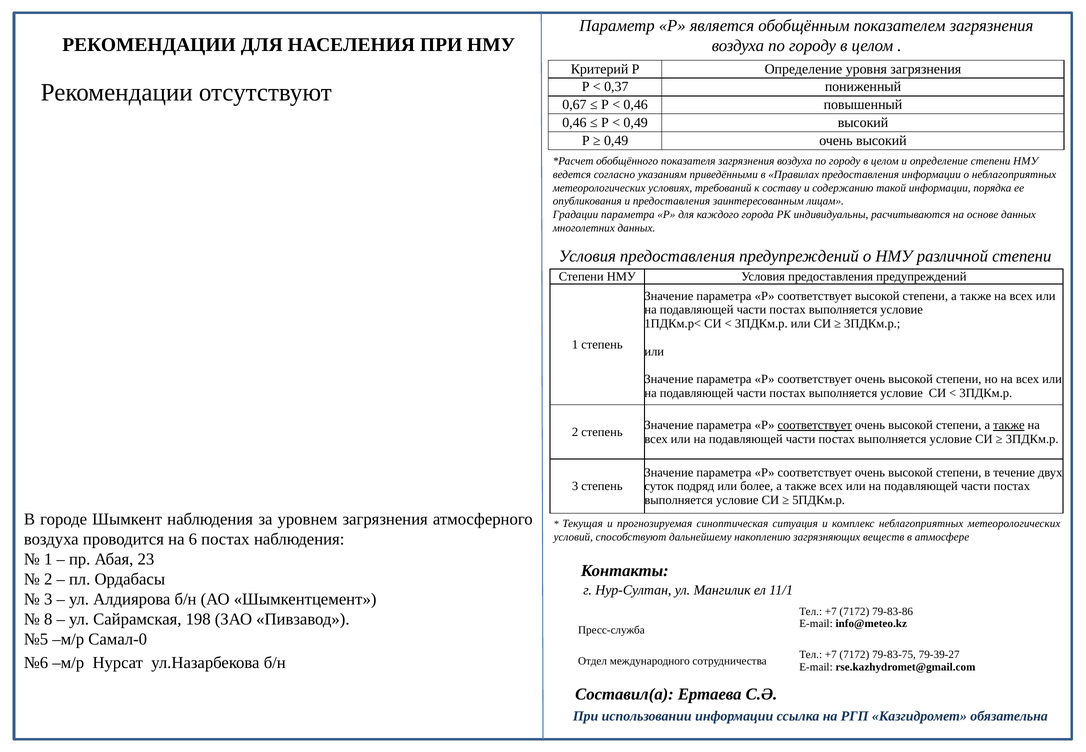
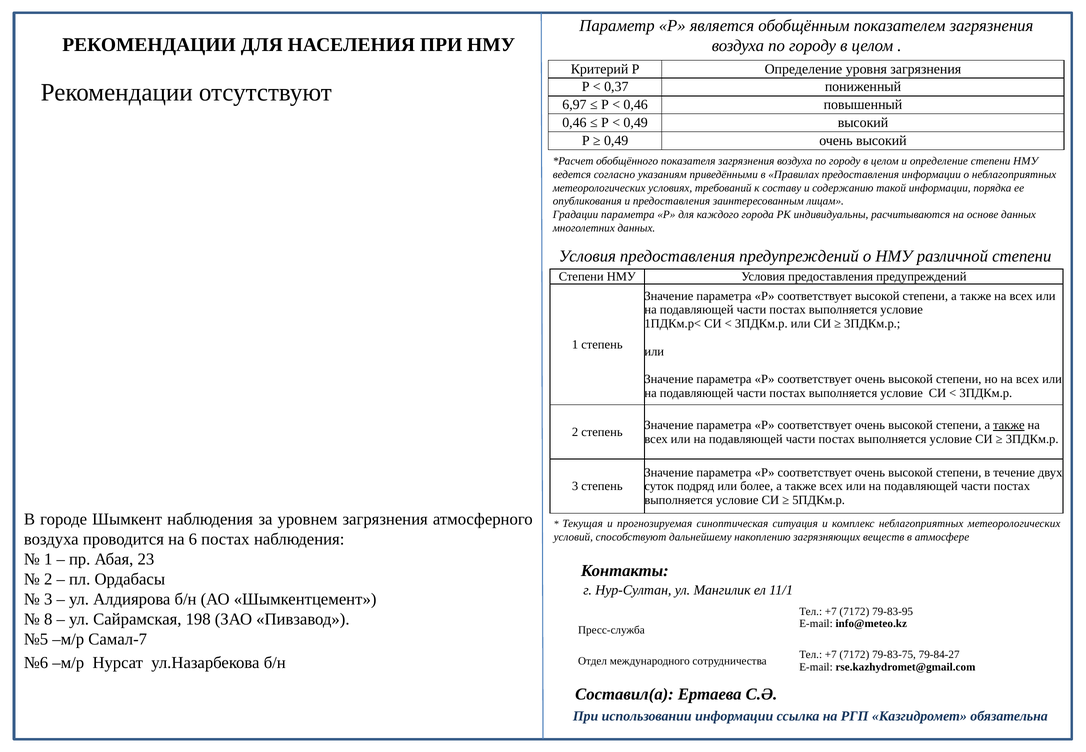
0,67: 0,67 -> 6,97
соответствует at (815, 425) underline: present -> none
79-83-86: 79-83-86 -> 79-83-95
Самал-0: Самал-0 -> Самал-7
79-39-27: 79-39-27 -> 79-84-27
